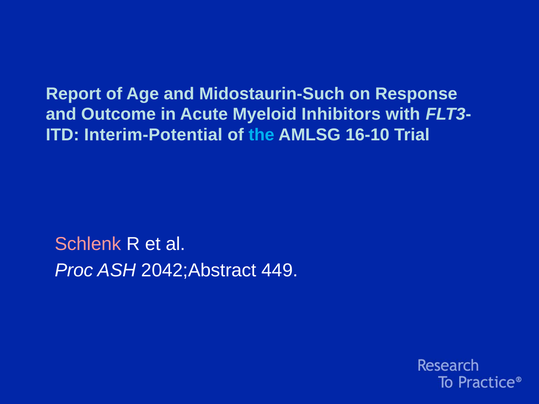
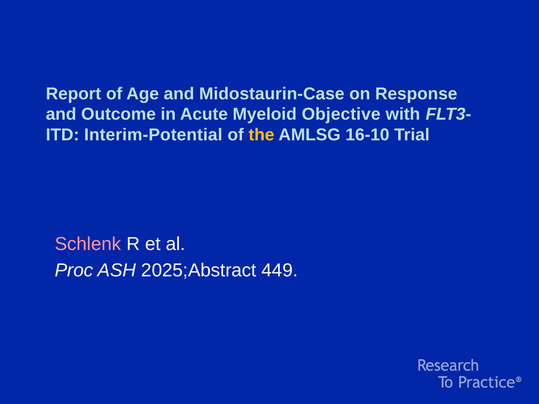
Midostaurin-Such: Midostaurin-Such -> Midostaurin-Case
Inhibitors: Inhibitors -> Objective
the colour: light blue -> yellow
2042;Abstract: 2042;Abstract -> 2025;Abstract
